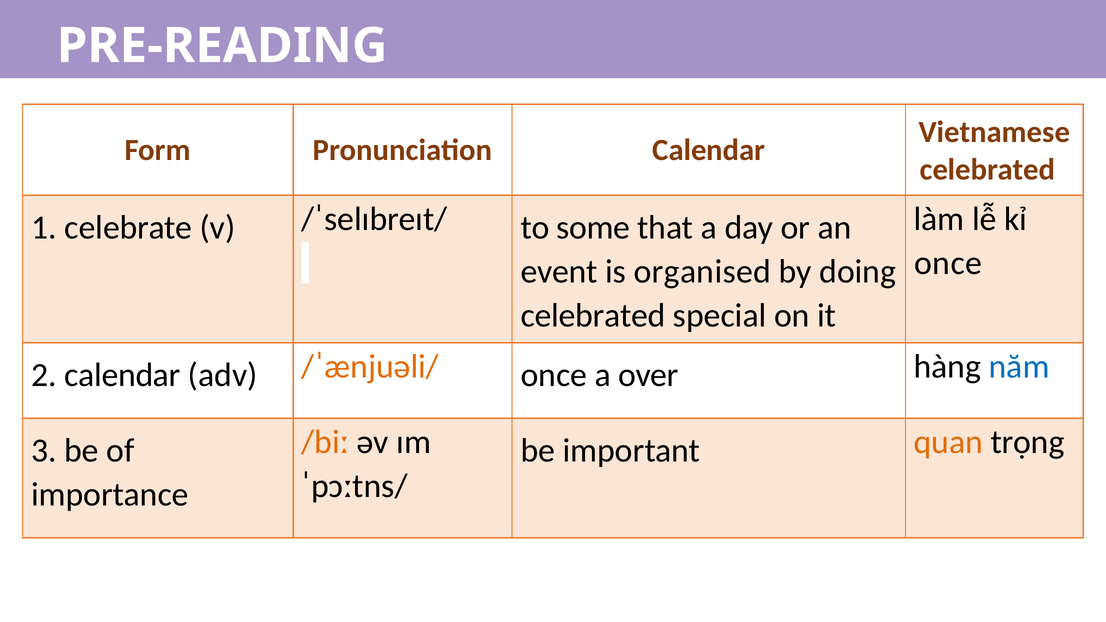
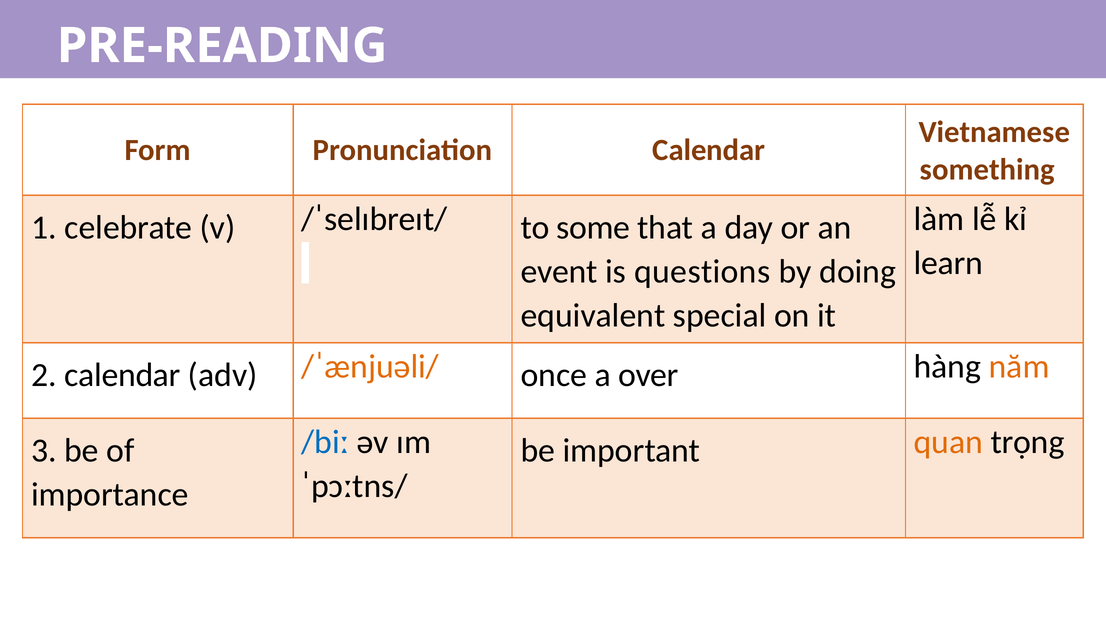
celebrated at (988, 170): celebrated -> something
once at (948, 263): once -> learn
organised: organised -> questions
celebrated at (593, 316): celebrated -> equivalent
năm colour: blue -> orange
/biː colour: orange -> blue
